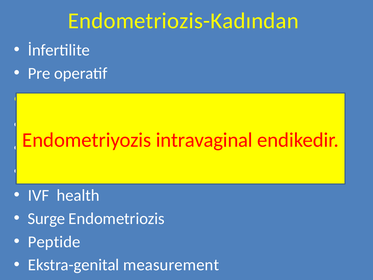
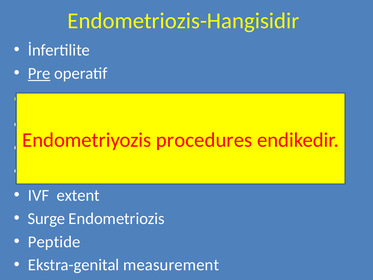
Endometriozis-Kadından: Endometriozis-Kadından -> Endometriozis-Hangisidir
Pre underline: none -> present
intravaginal: intravaginal -> procedures
health: health -> extent
